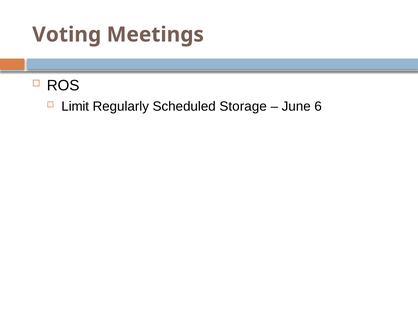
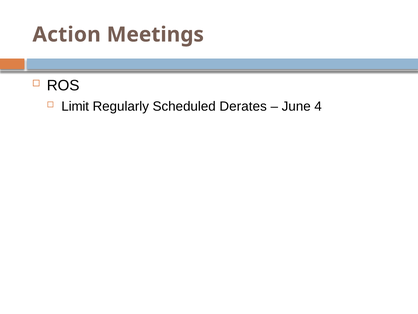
Voting: Voting -> Action
Storage: Storage -> Derates
6: 6 -> 4
